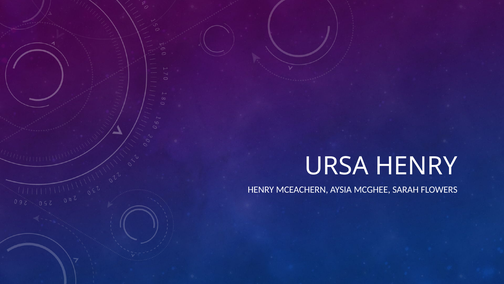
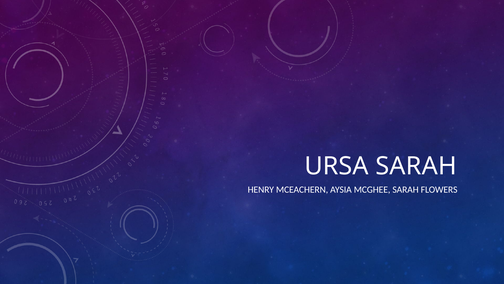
URSA HENRY: HENRY -> SARAH
